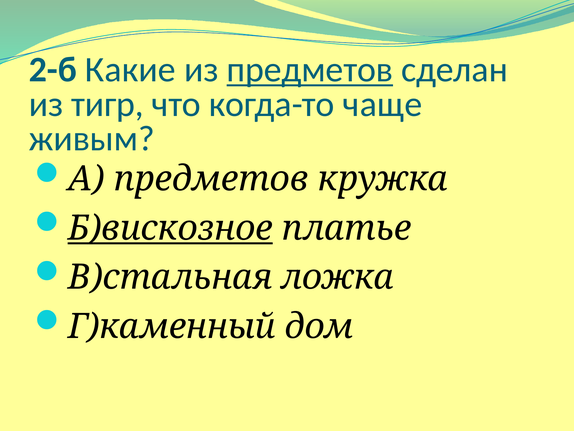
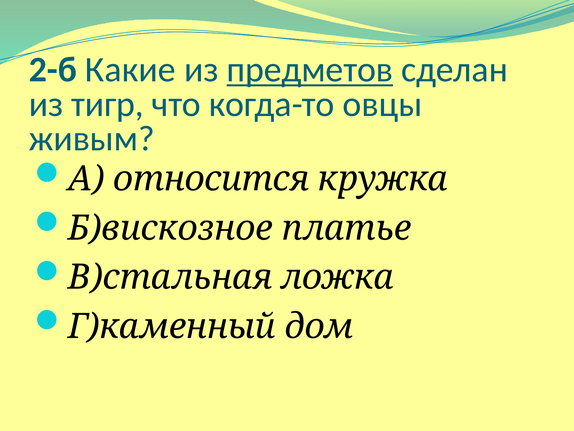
чаще: чаще -> овцы
А предметов: предметов -> относится
Б)вискозное underline: present -> none
